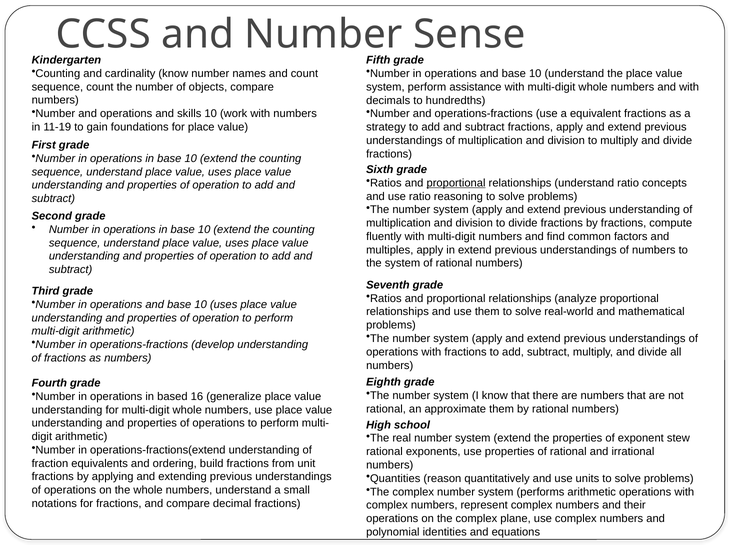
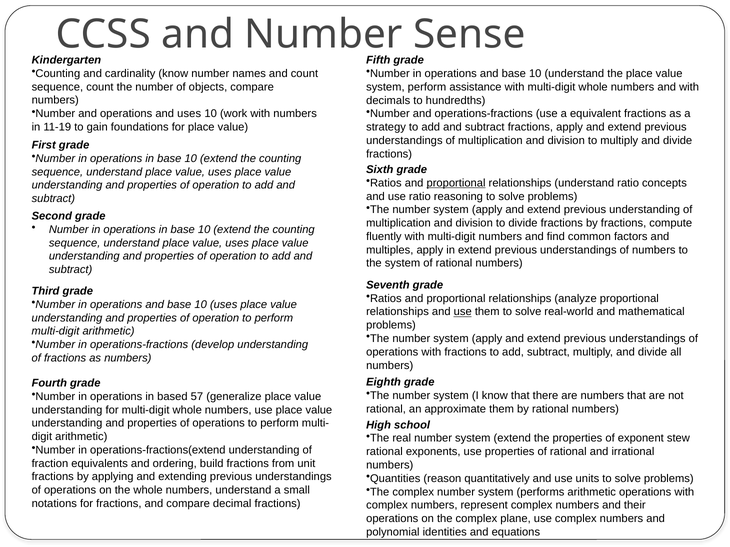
and skills: skills -> uses
use at (463, 312) underline: none -> present
16: 16 -> 57
